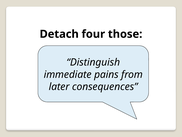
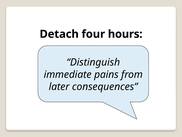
those: those -> hours
